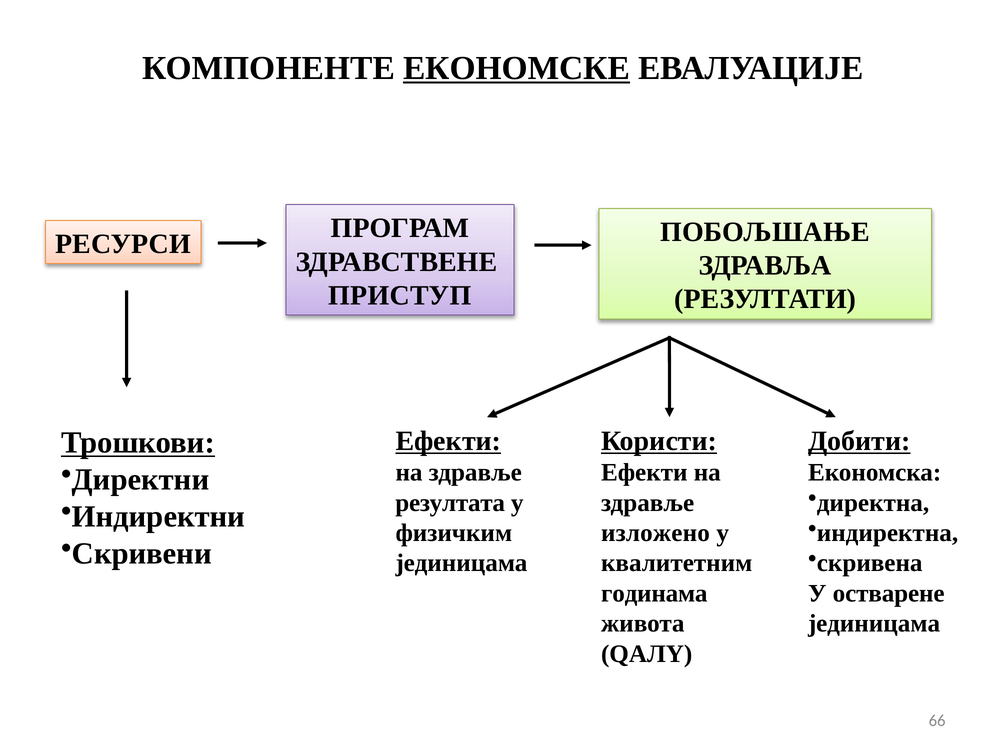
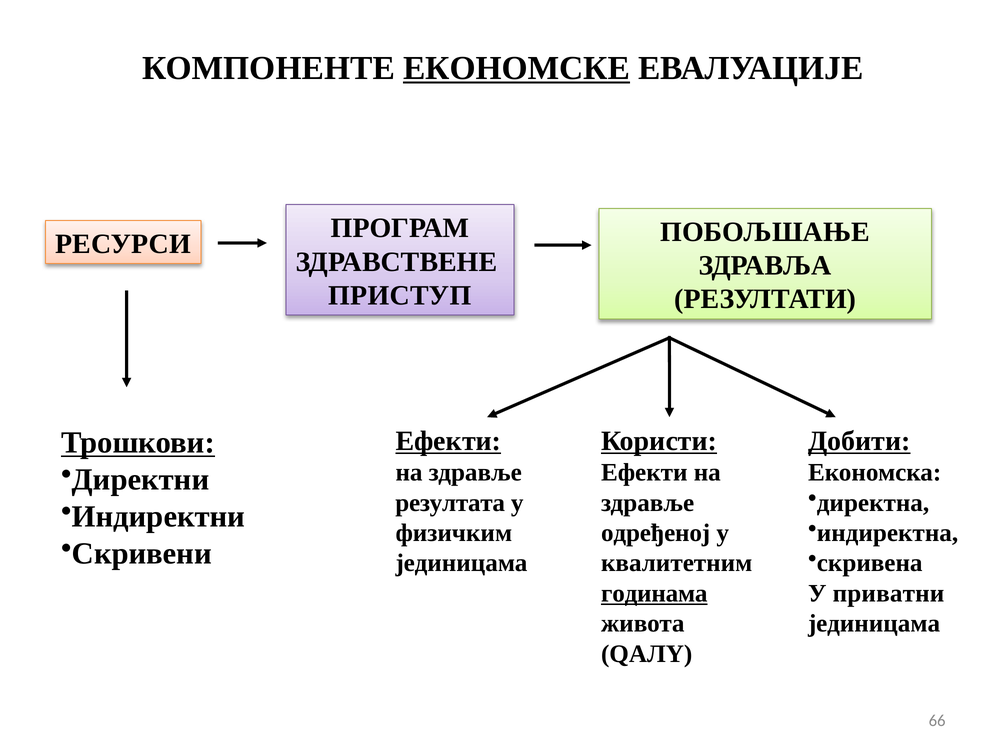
изложено: изложено -> одређеној
годинама underline: none -> present
остварене: остварене -> приватни
